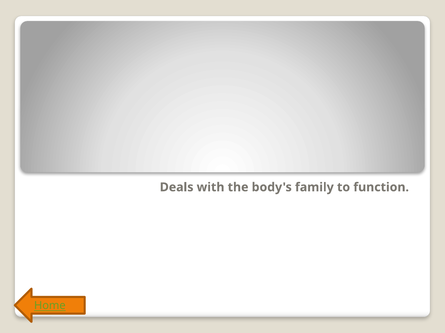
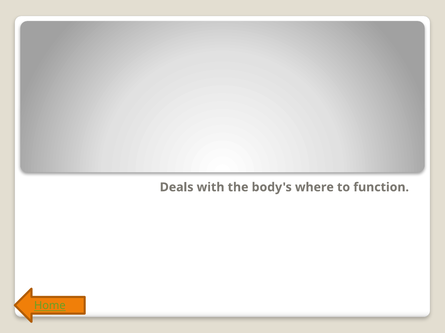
family: family -> where
